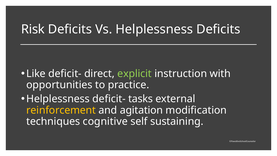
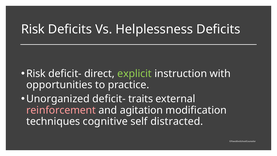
Like at (36, 73): Like -> Risk
Helplessness at (58, 99): Helplessness -> Unorganized
tasks: tasks -> traits
reinforcement colour: yellow -> pink
sustaining: sustaining -> distracted
